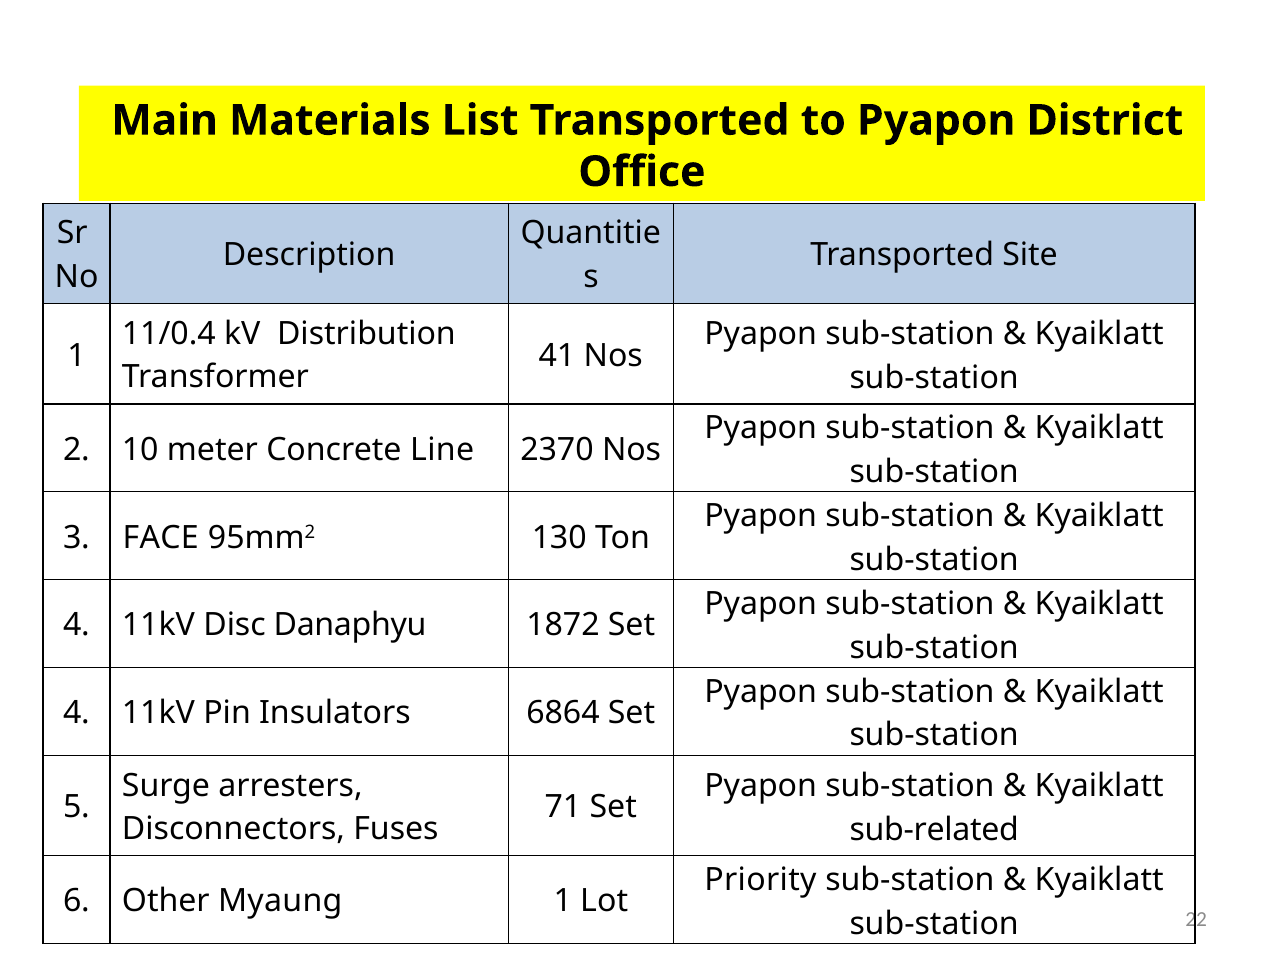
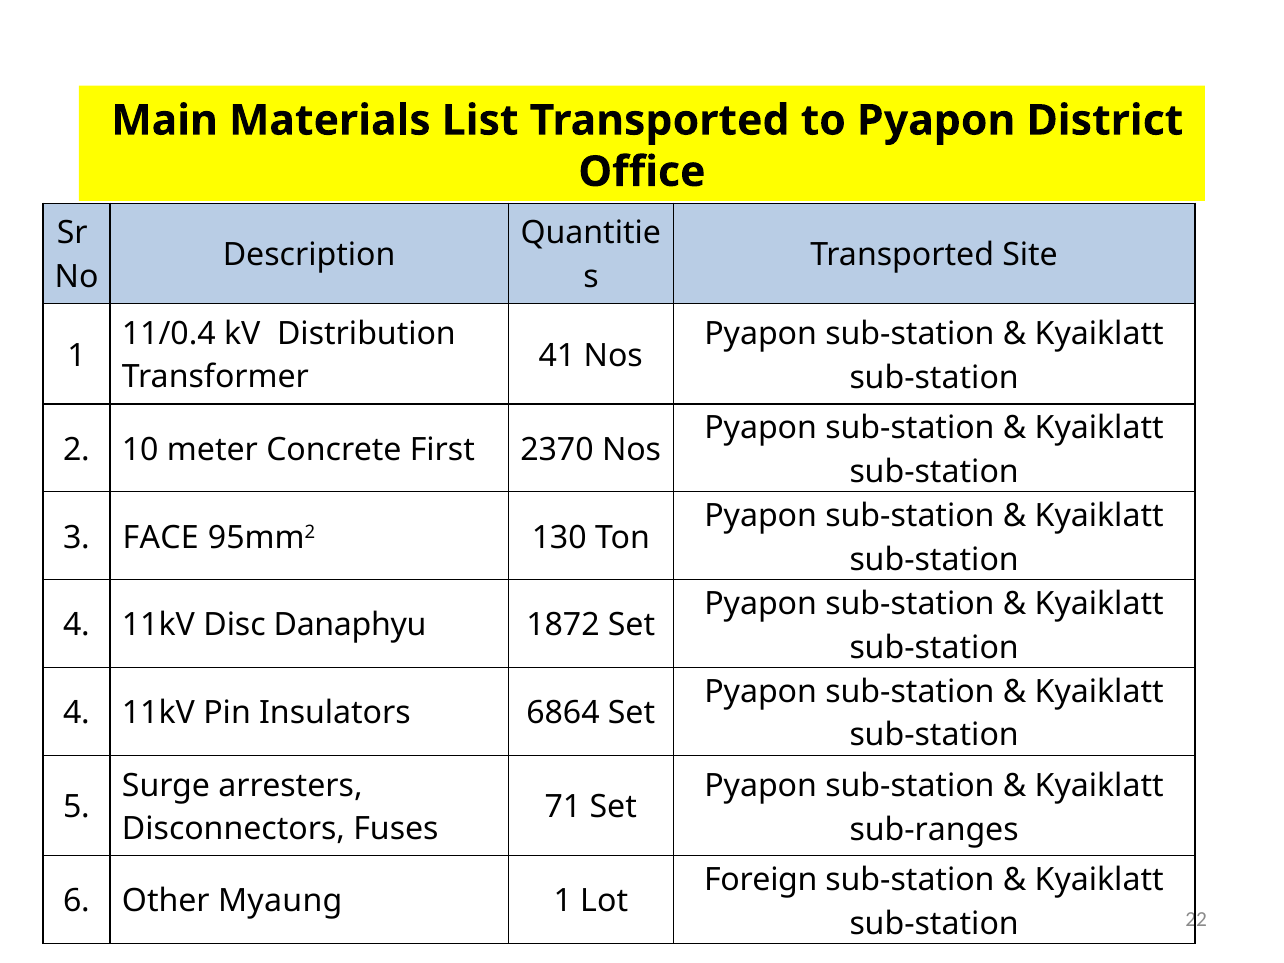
Line: Line -> First
sub-related: sub-related -> sub-ranges
Priority: Priority -> Foreign
